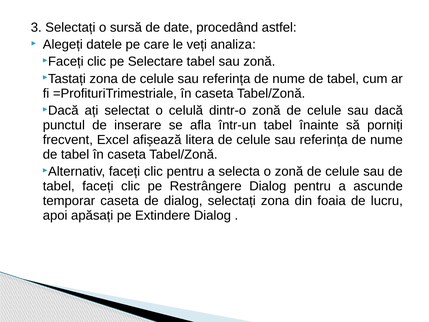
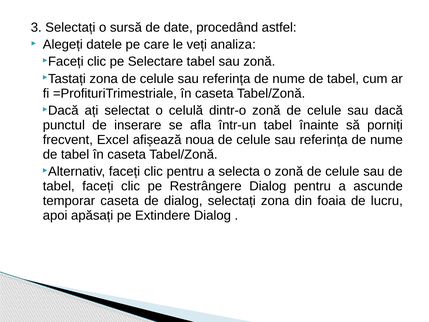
litera: litera -> noua
